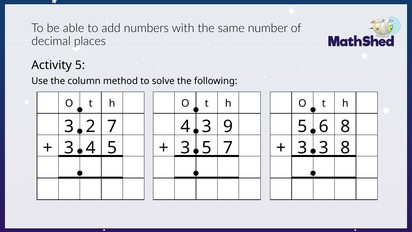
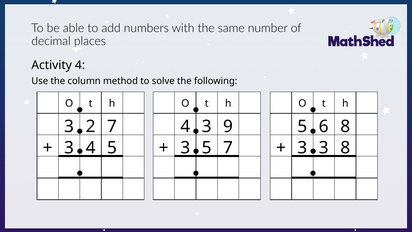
Activity 5: 5 -> 4
